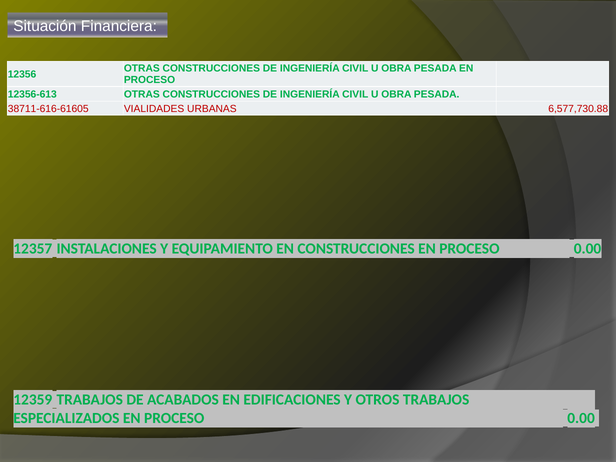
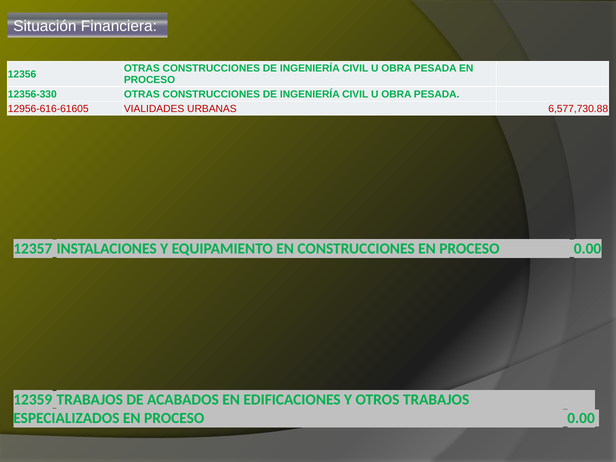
12356-613: 12356-613 -> 12356-330
38711-616-61605: 38711-616-61605 -> 12956-616-61605
